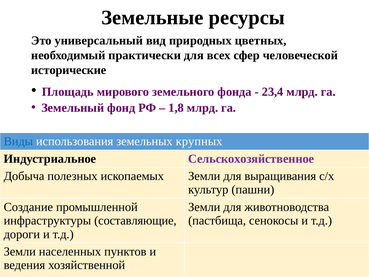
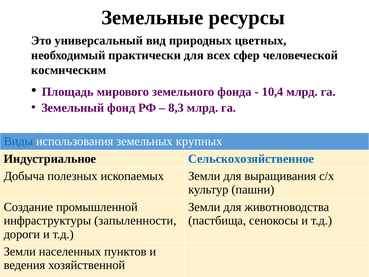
исторические: исторические -> космическим
23,4: 23,4 -> 10,4
1,8: 1,8 -> 8,3
Сельскохозяйственное colour: purple -> blue
составляющие: составляющие -> запыленности
